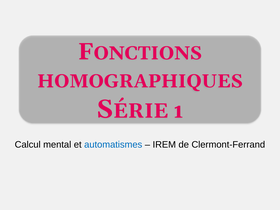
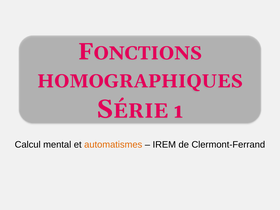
automatismes colour: blue -> orange
